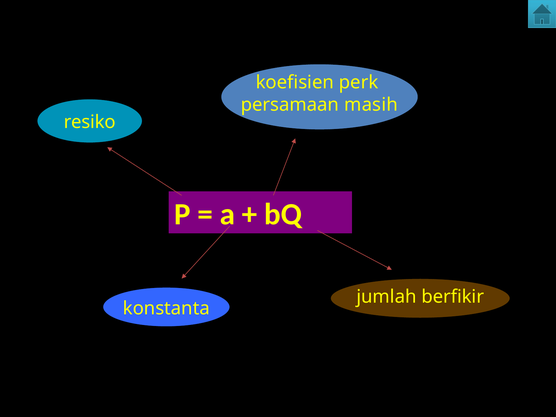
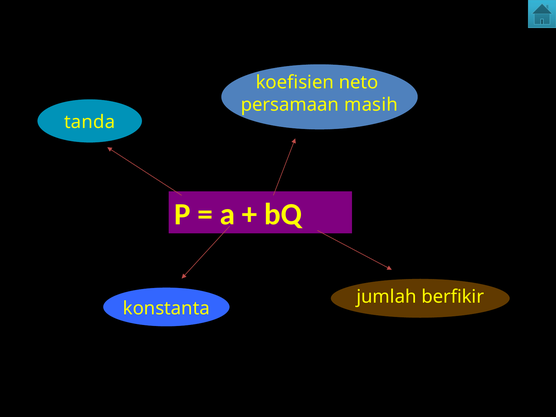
perk: perk -> neto
resiko: resiko -> tanda
